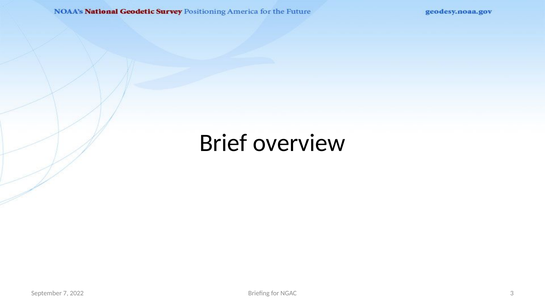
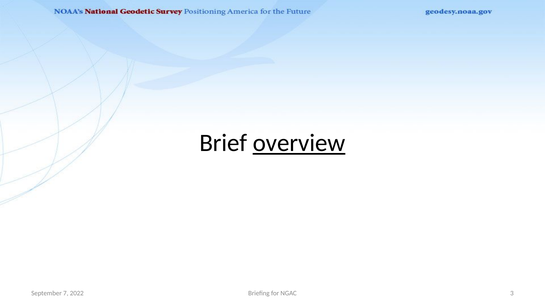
overview underline: none -> present
